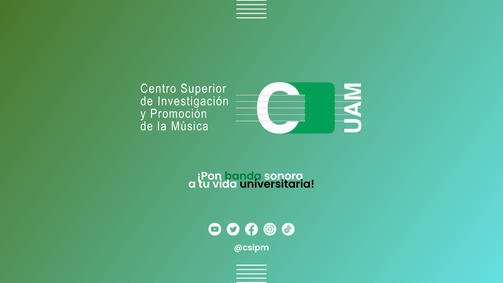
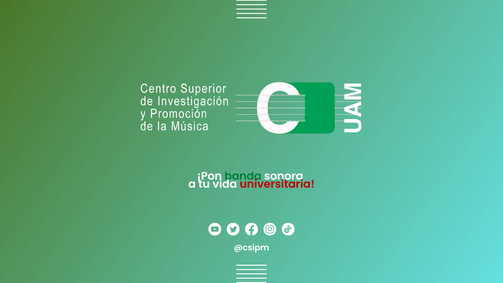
universitaria colour: black -> red
